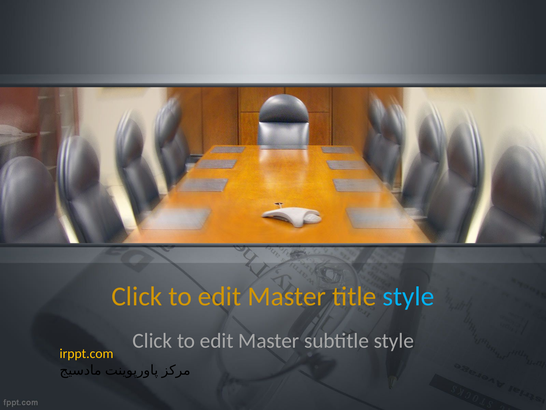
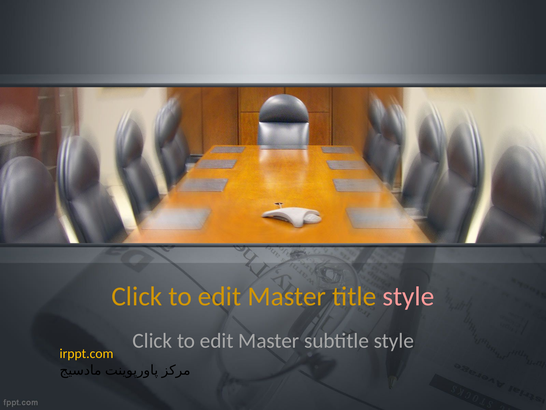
style at (408, 296) colour: light blue -> pink
